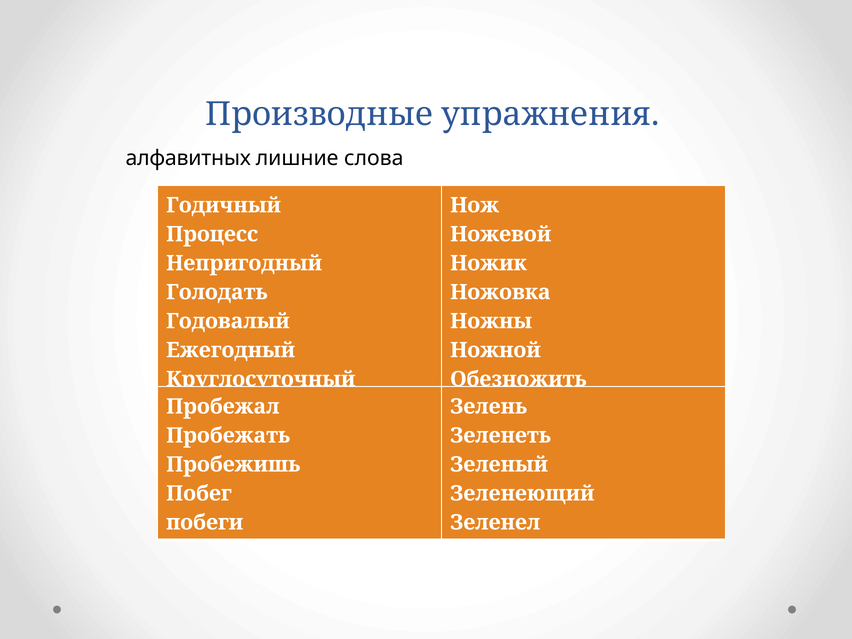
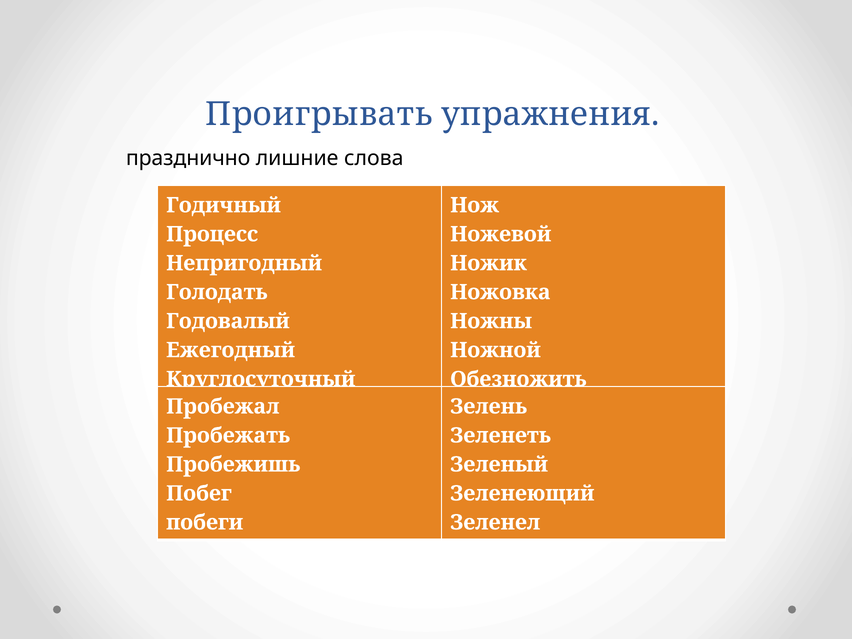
Производные: Производные -> Проигрывать
алфавитных: алфавитных -> празднично
